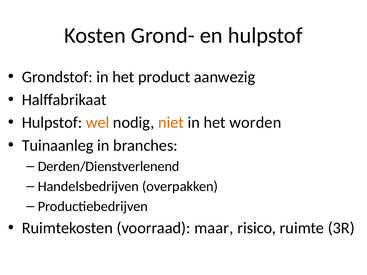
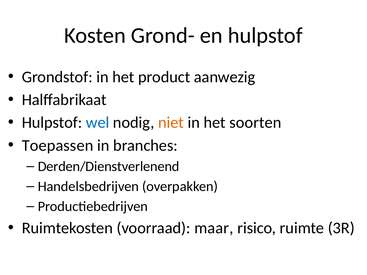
wel colour: orange -> blue
worden: worden -> soorten
Tuinaanleg: Tuinaanleg -> Toepassen
